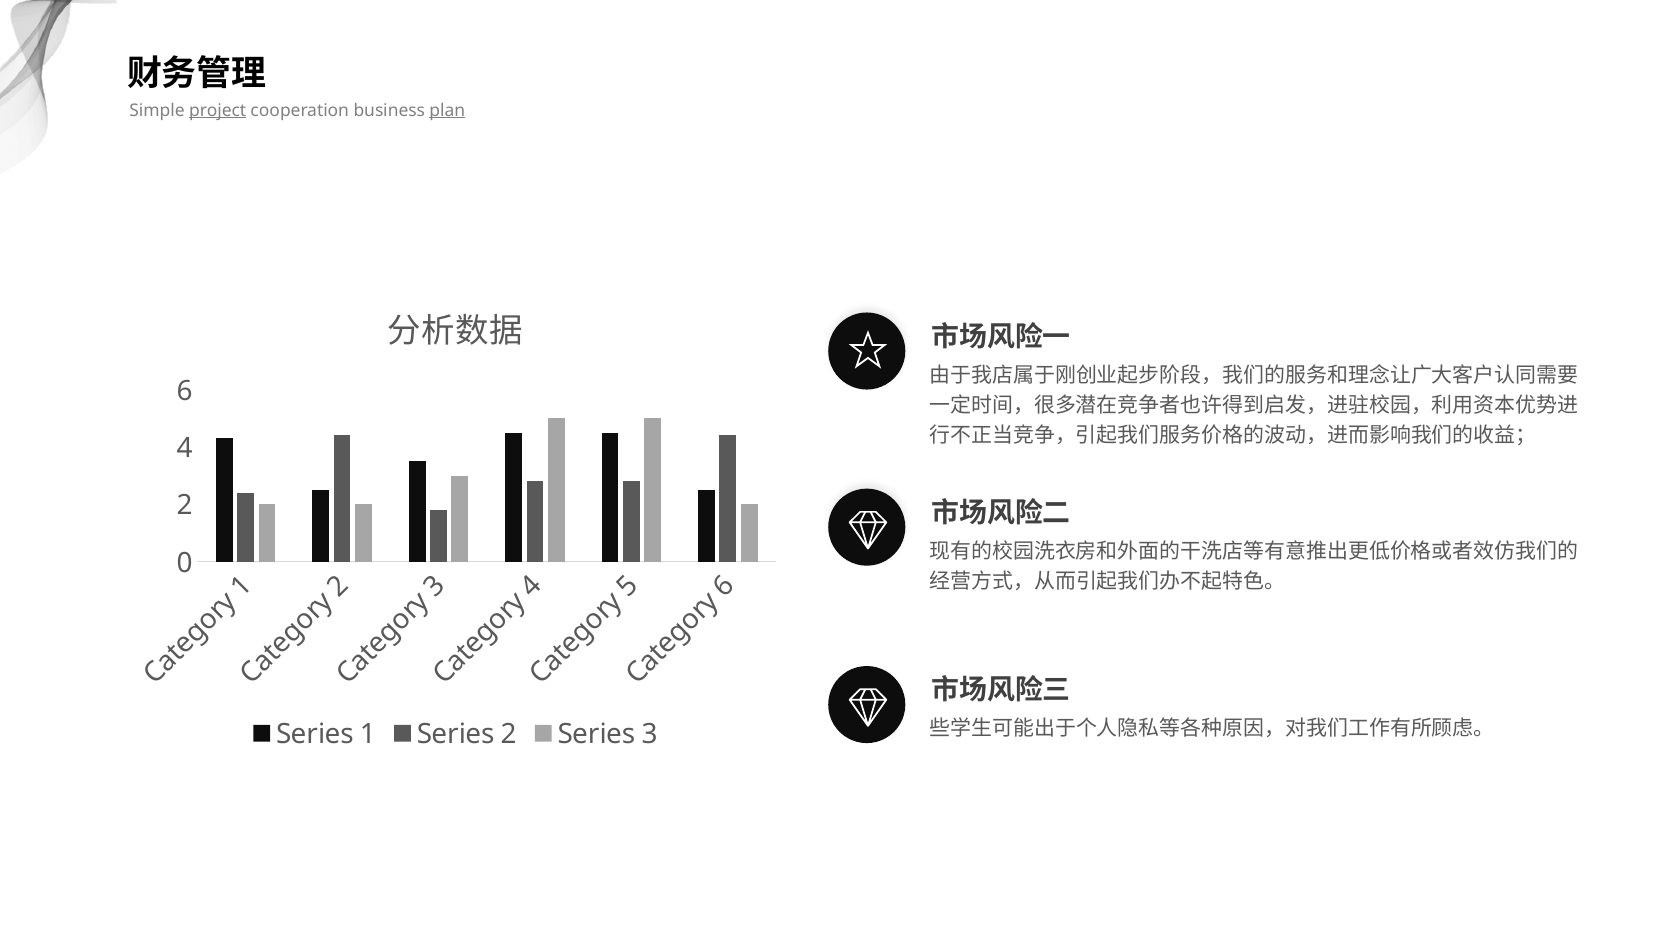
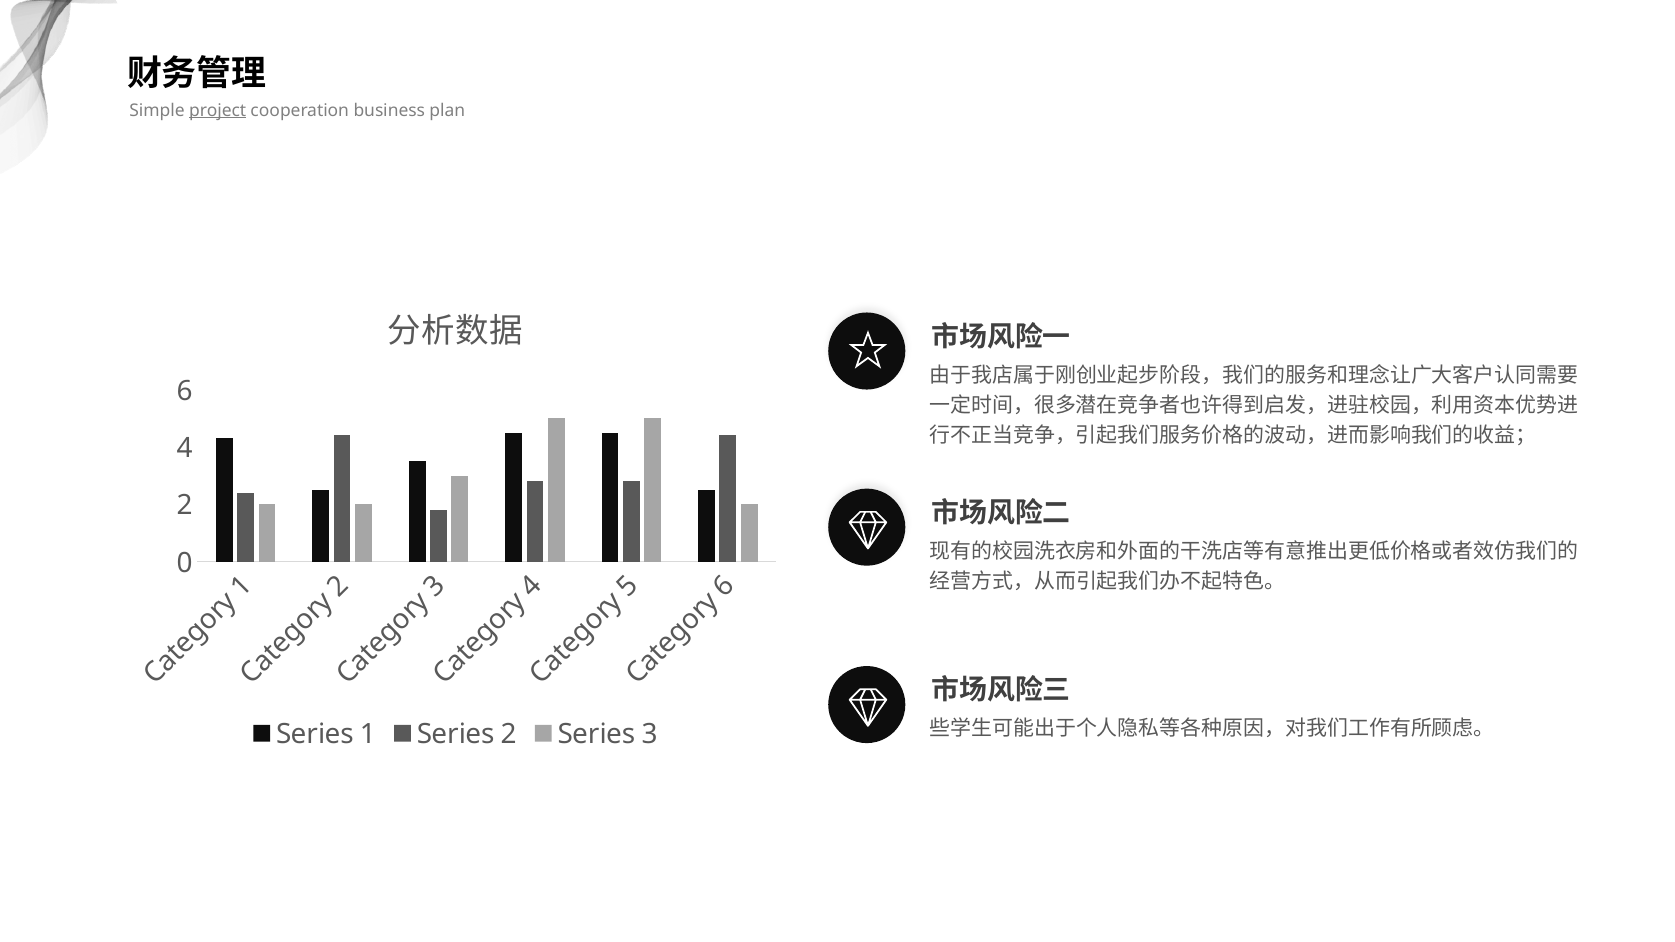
plan underline: present -> none
